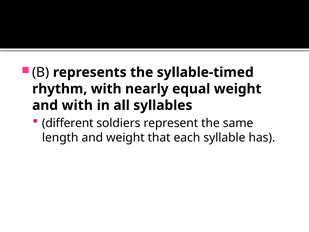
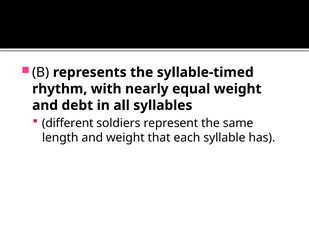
and with: with -> debt
